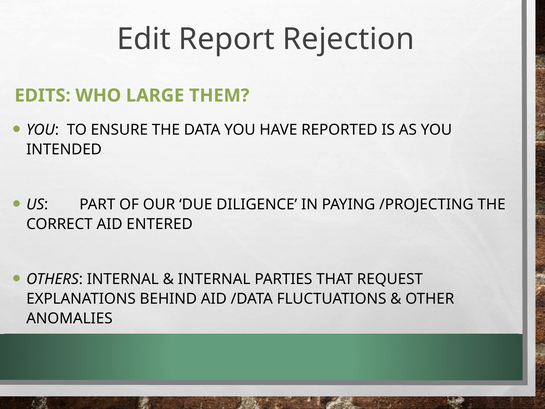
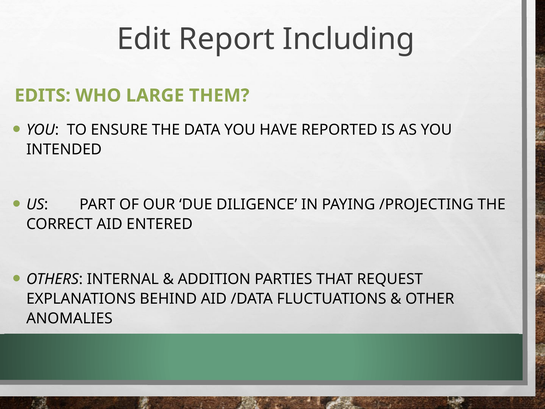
Rejection: Rejection -> Including
INTERNAL at (214, 279): INTERNAL -> ADDITION
